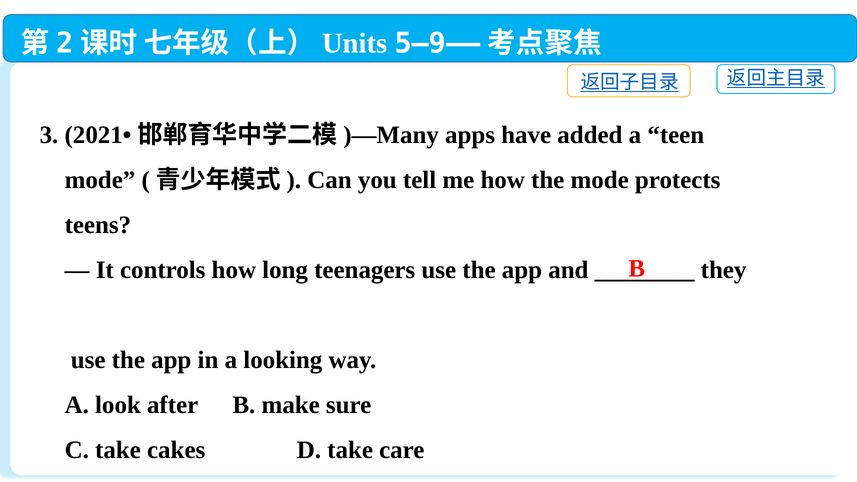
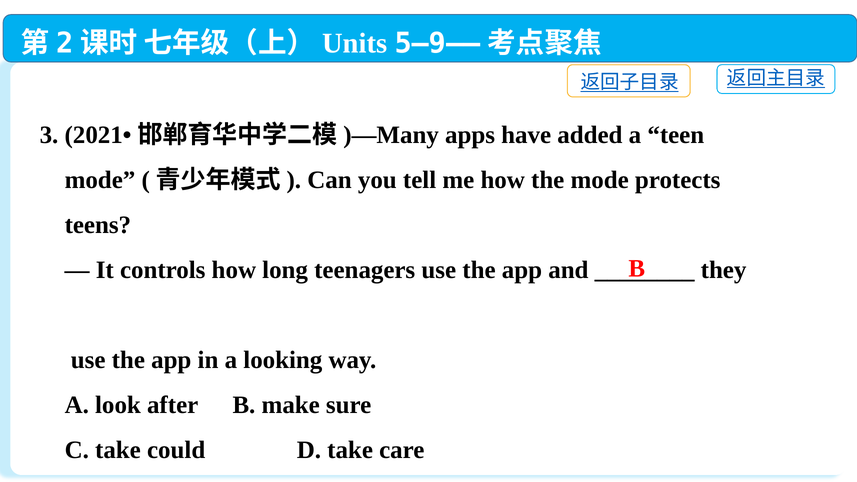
cakes: cakes -> could
